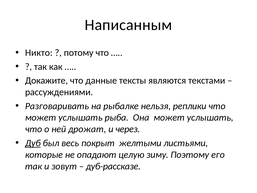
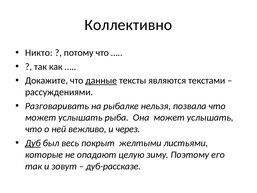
Написанным: Написанным -> Коллективно
данные underline: none -> present
реплики: реплики -> позвала
дрожат: дрожат -> вежливо
